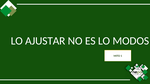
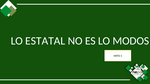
AJUSTAR: AJUSTAR -> ESTATAL
